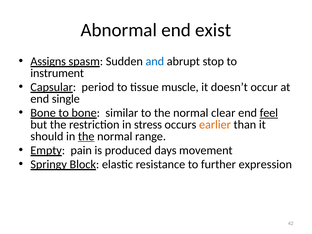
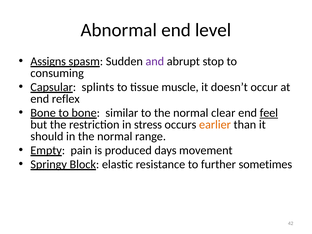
exist: exist -> level
and colour: blue -> purple
instrument: instrument -> consuming
period: period -> splints
single: single -> reflex
the at (86, 136) underline: present -> none
expression: expression -> sometimes
